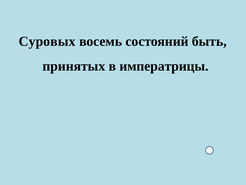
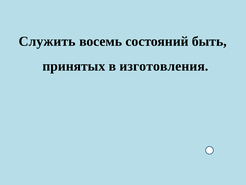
Суровых: Суровых -> Служить
императрицы: императрицы -> изготовления
